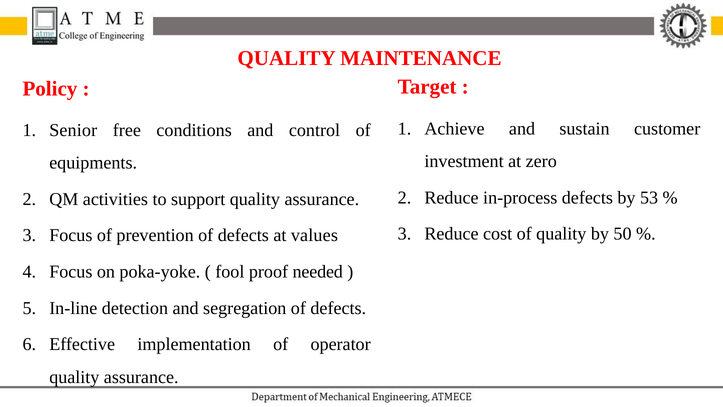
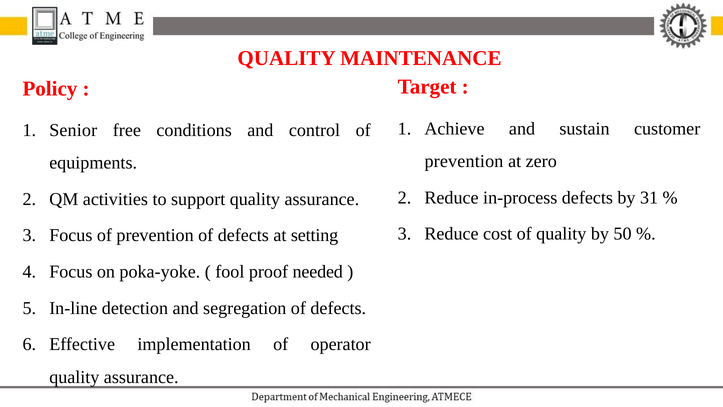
investment at (464, 161): investment -> prevention
53: 53 -> 31
values: values -> setting
